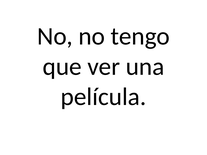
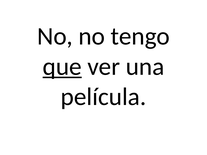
que underline: none -> present
